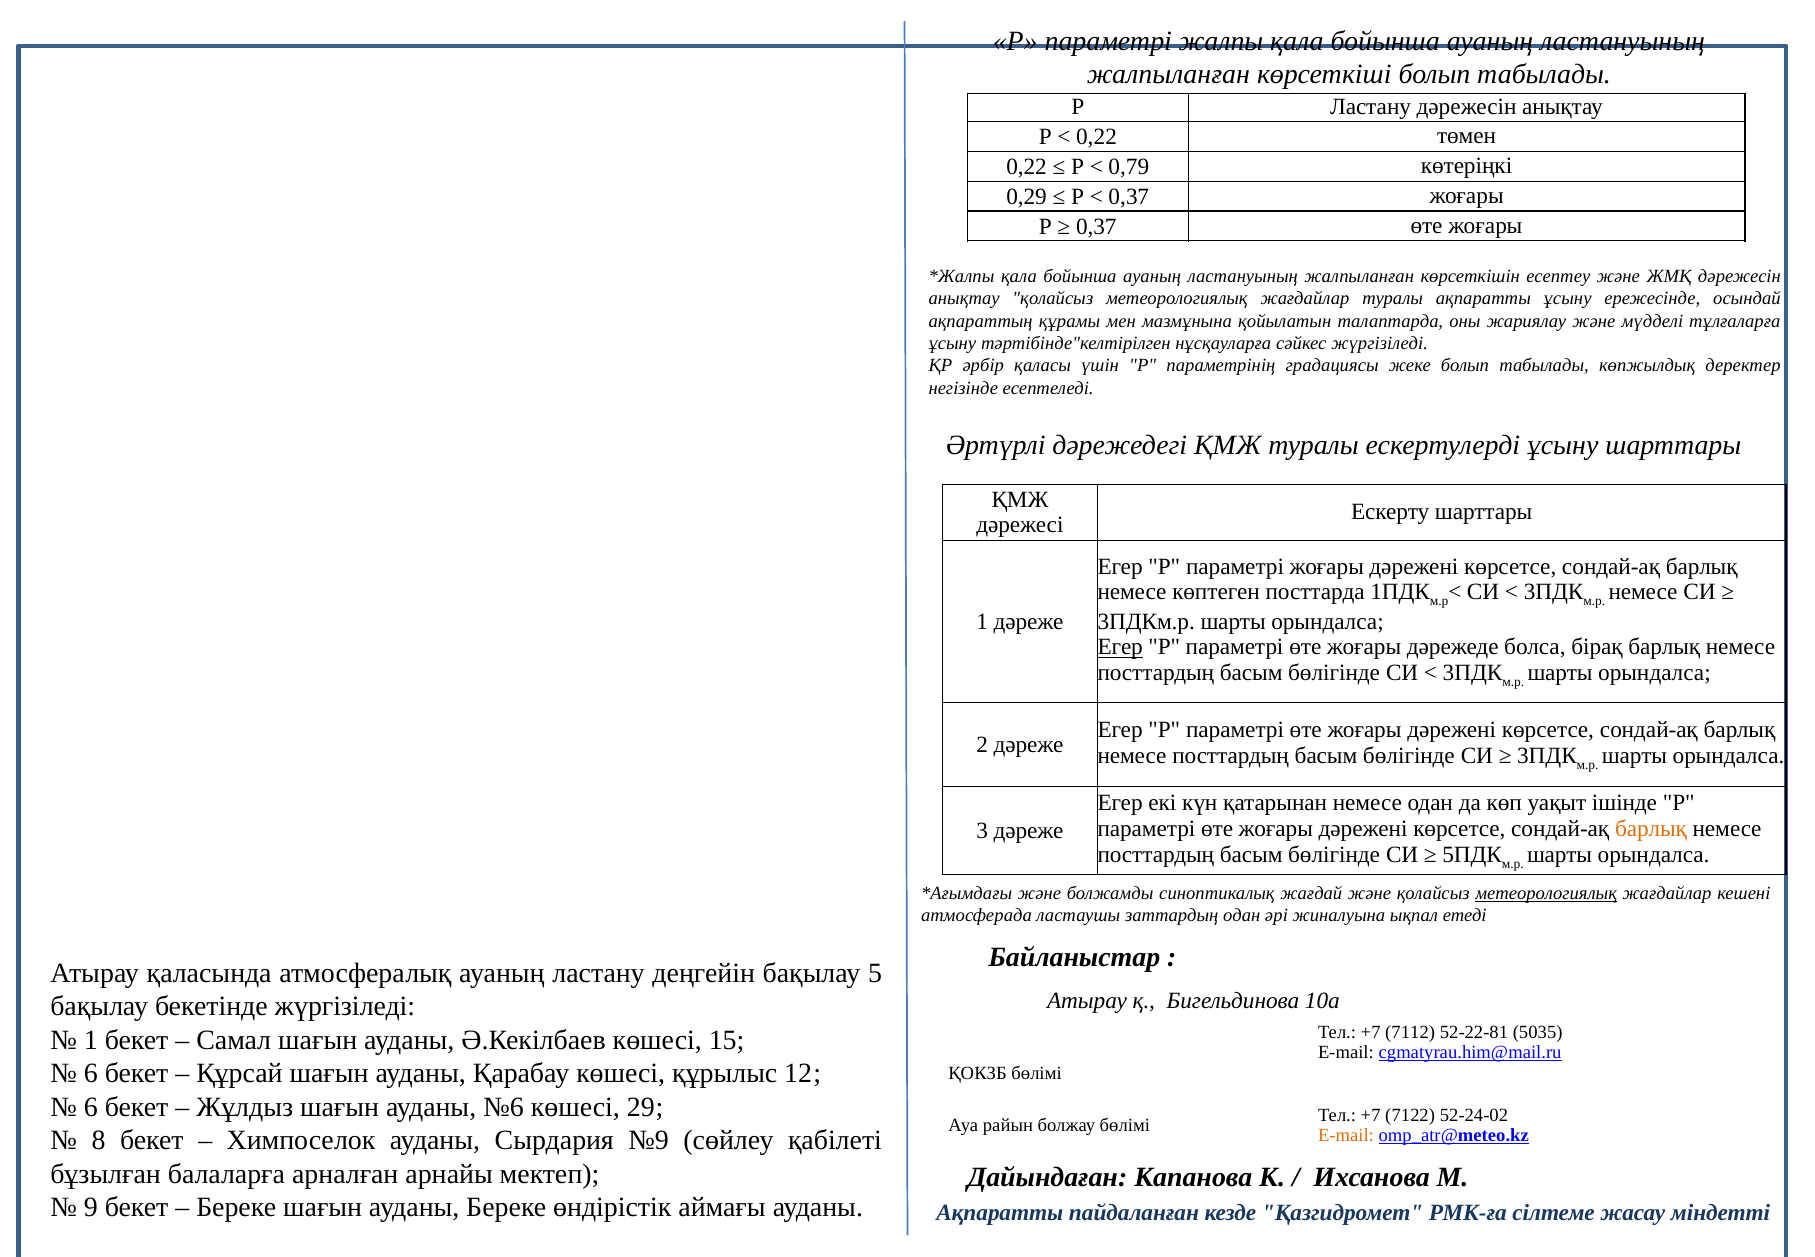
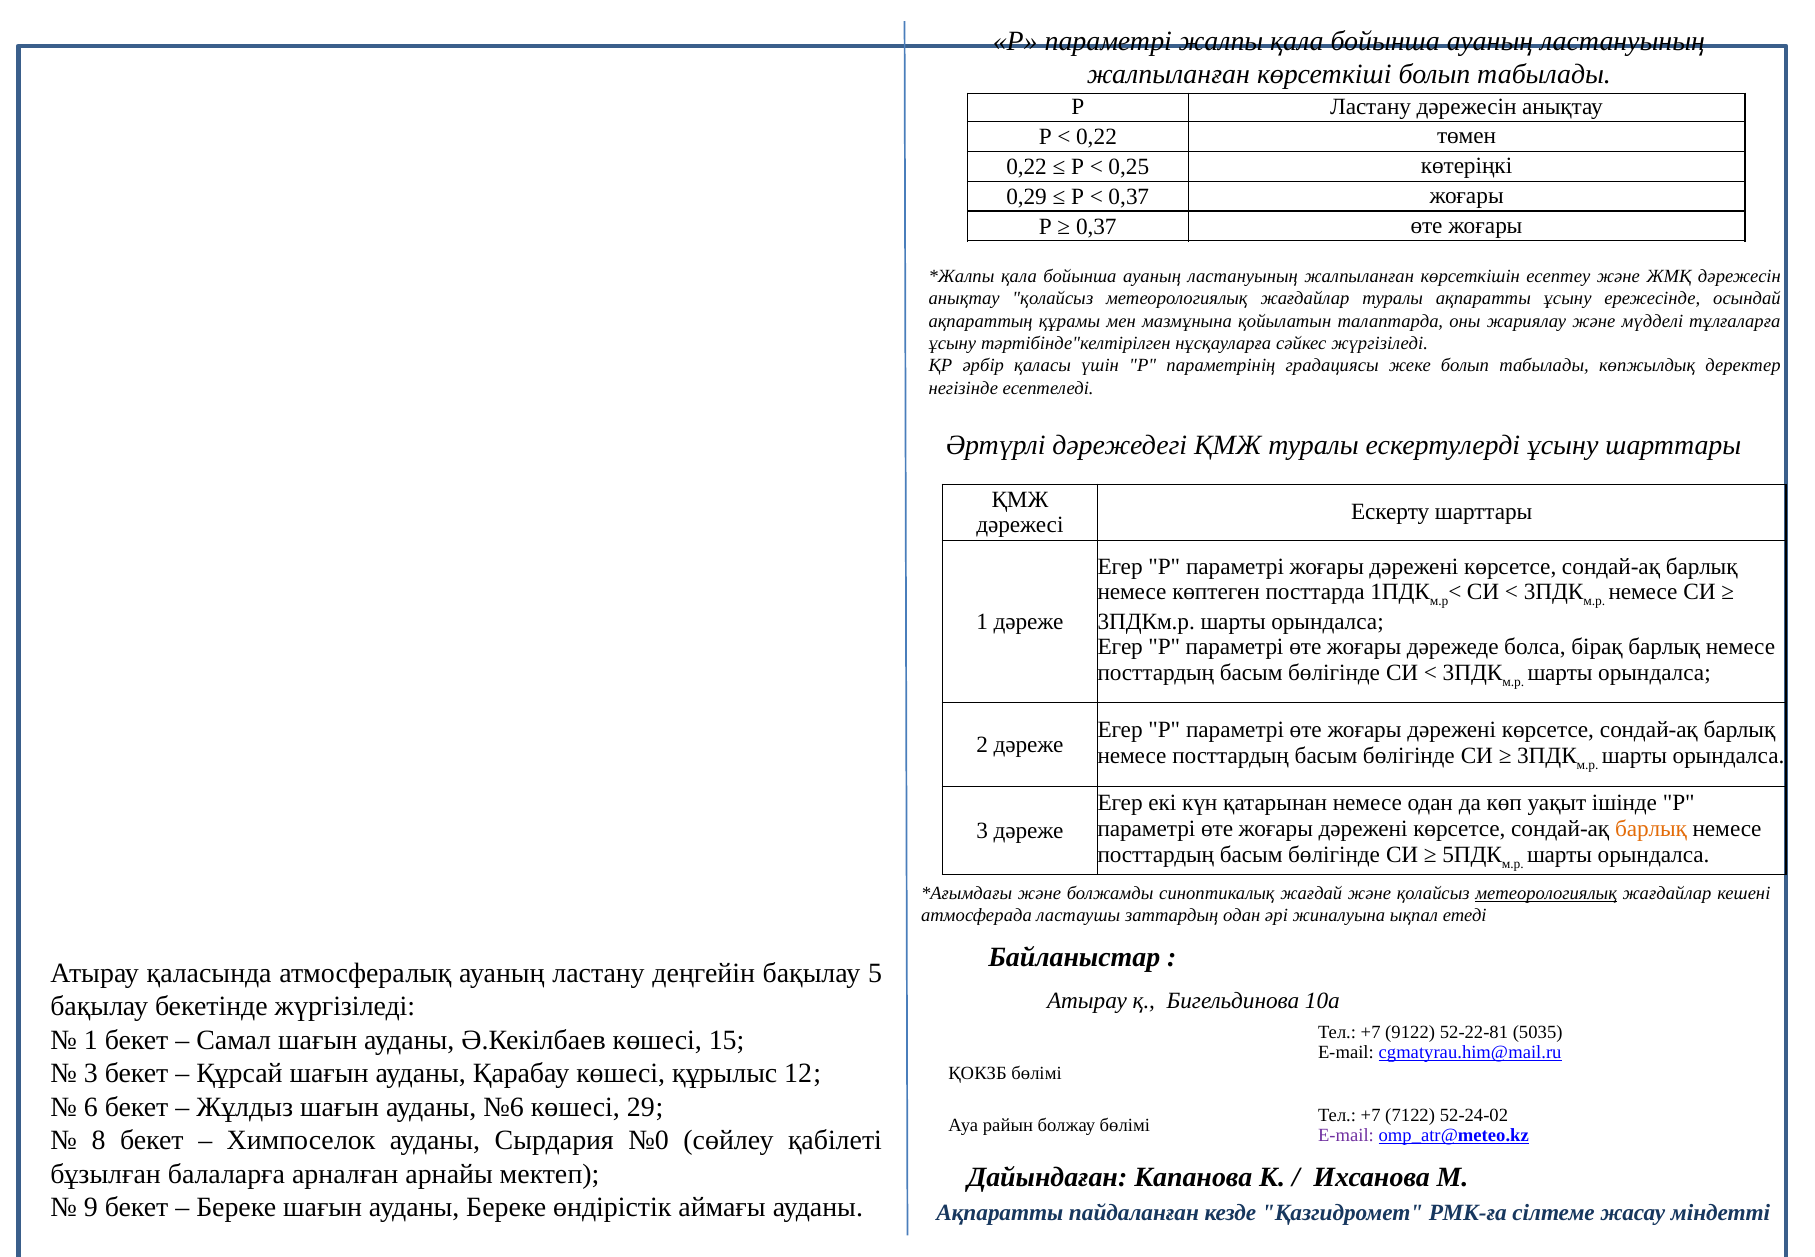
0,79: 0,79 -> 0,25
Егер at (1120, 647) underline: present -> none
7112: 7112 -> 9122
6 at (91, 1073): 6 -> 3
E-mail at (1346, 1135) colour: orange -> purple
№9: №9 -> №0
